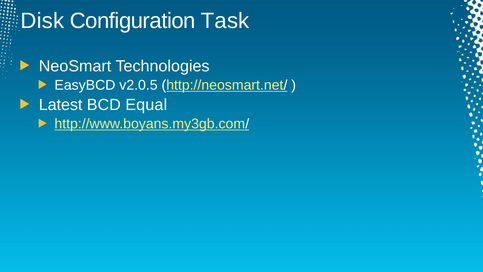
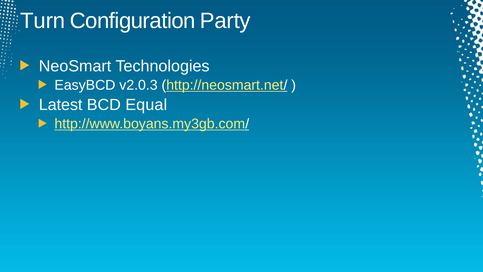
Disk: Disk -> Turn
Task: Task -> Party
v2.0.5: v2.0.5 -> v2.0.3
